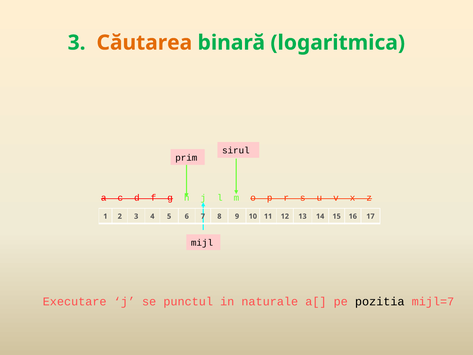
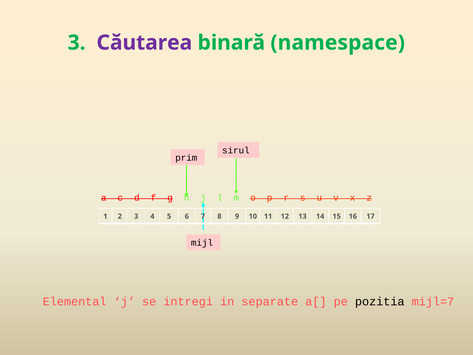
Căutarea colour: orange -> purple
logaritmica: logaritmica -> namespace
Executare: Executare -> Elemental
punctul: punctul -> intregi
naturale: naturale -> separate
